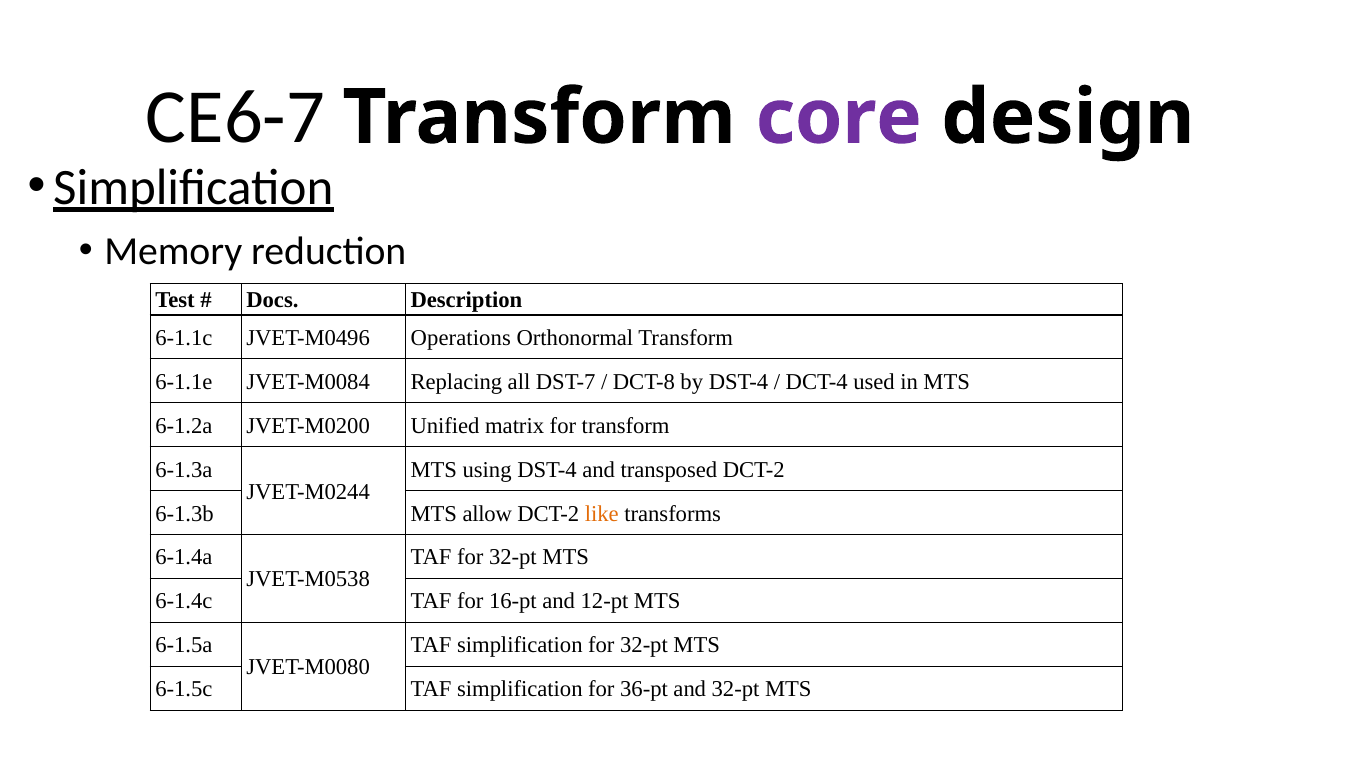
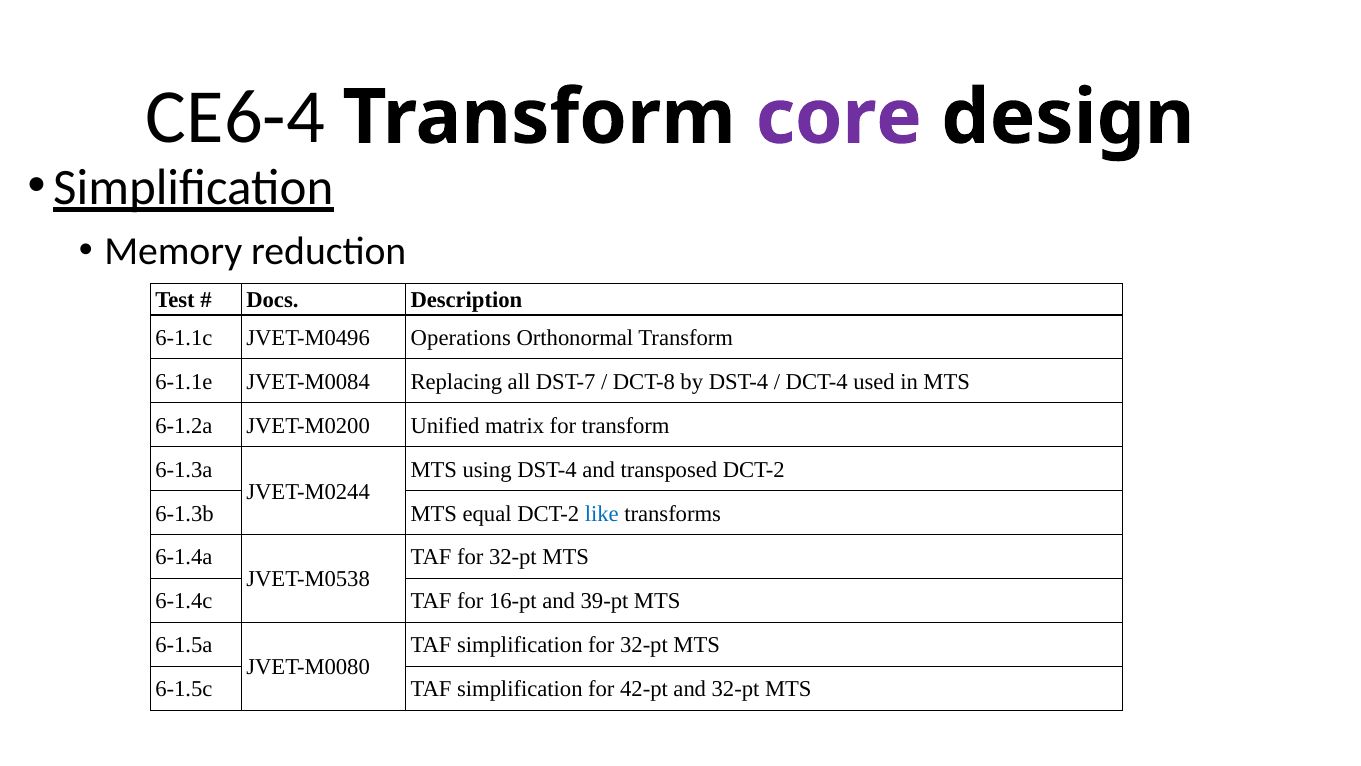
CE6-7: CE6-7 -> CE6-4
allow: allow -> equal
like colour: orange -> blue
12-pt: 12-pt -> 39-pt
36-pt: 36-pt -> 42-pt
